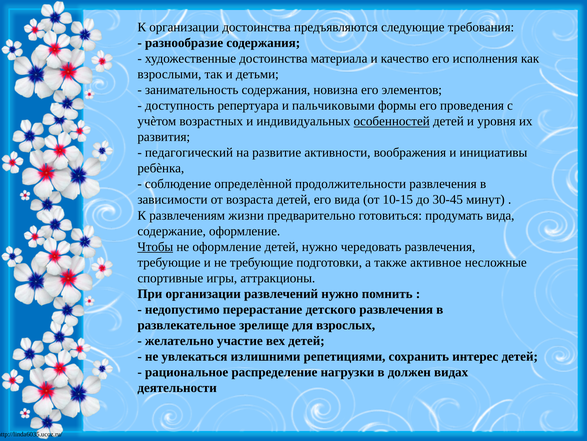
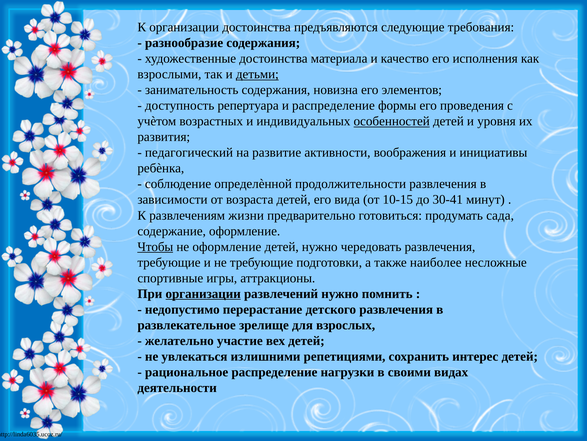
детьми underline: none -> present
и пальчиковыми: пальчиковыми -> распределение
30-45: 30-45 -> 30-41
продумать вида: вида -> сада
активное: активное -> наиболее
организации at (203, 293) underline: none -> present
должен: должен -> своими
